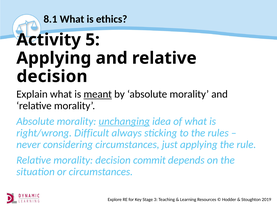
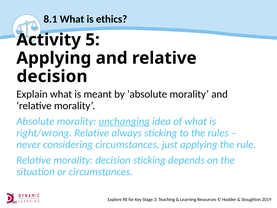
meant underline: present -> none
right/wrong Difficult: Difficult -> Relative
decision commit: commit -> sticking
